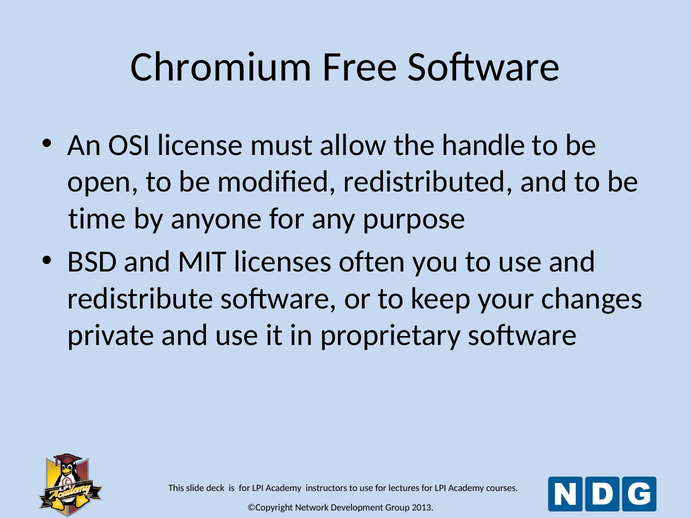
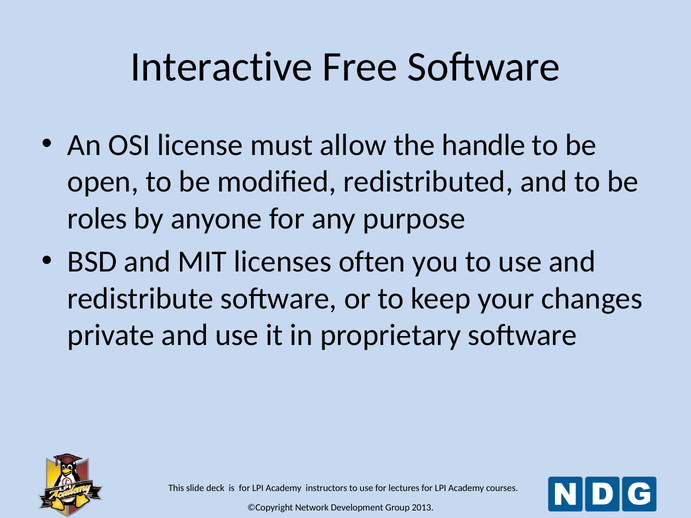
Chromium: Chromium -> Interactive
time: time -> roles
